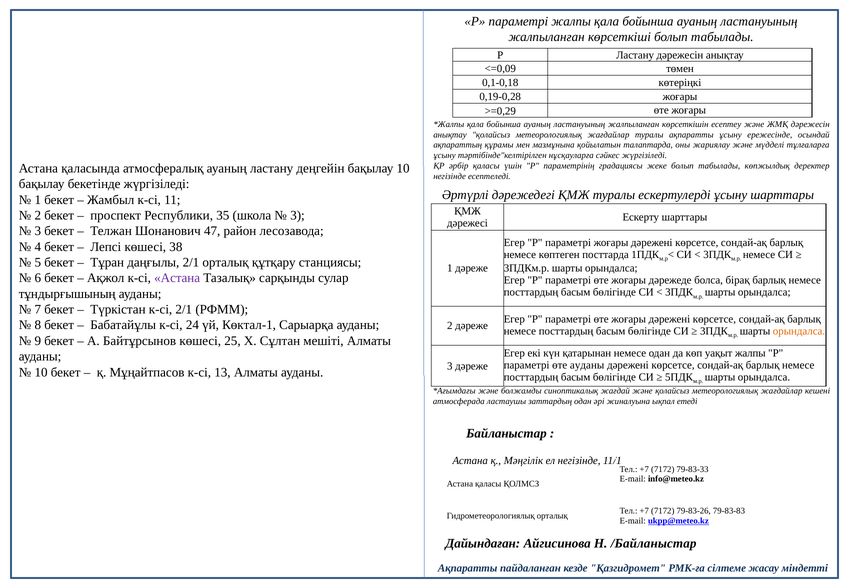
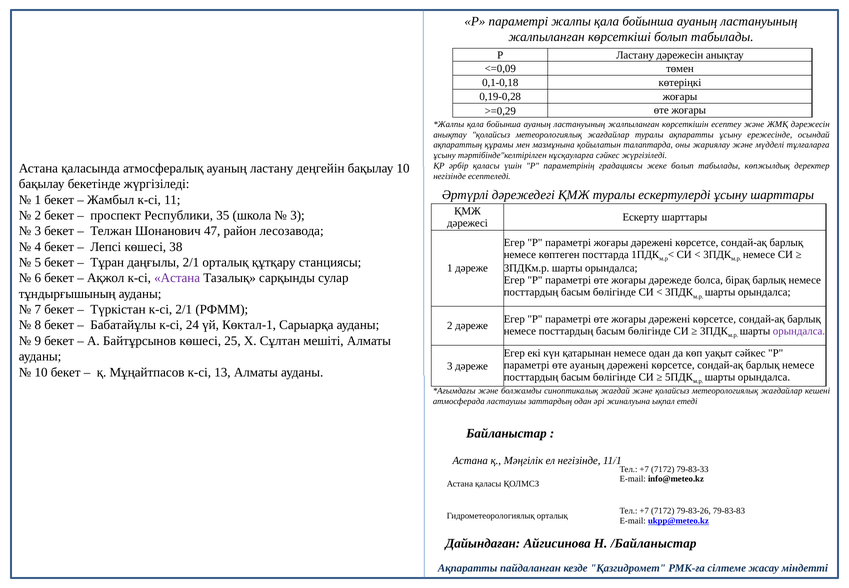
орындалса at (799, 331) colour: orange -> purple
уақыт жалпы: жалпы -> сәйкес
өте ауданы: ауданы -> ауаның
